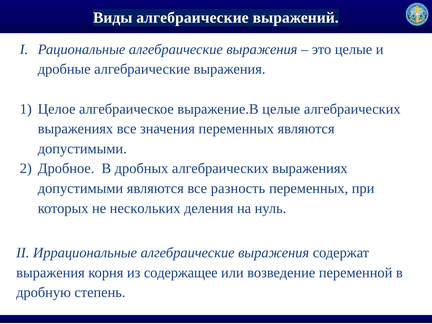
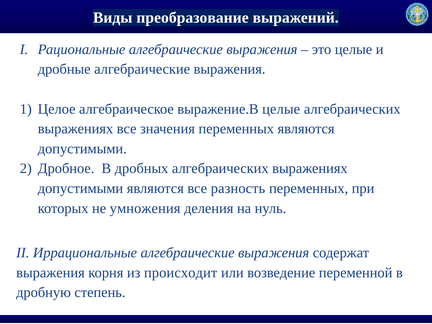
Виды алгебраические: алгебраические -> преобразование
нескольких: нескольких -> умножения
содержащее: содержащее -> происходит
